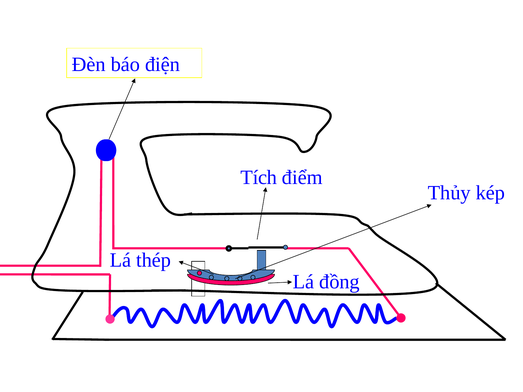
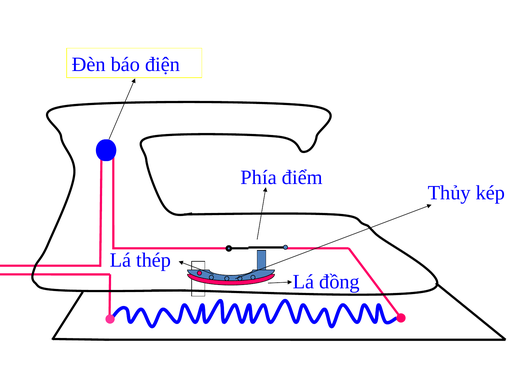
Tích: Tích -> Phía
